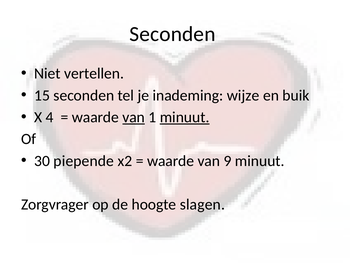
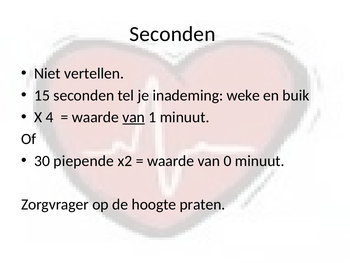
wijze: wijze -> weke
minuut at (185, 117) underline: present -> none
9: 9 -> 0
slagen: slagen -> praten
